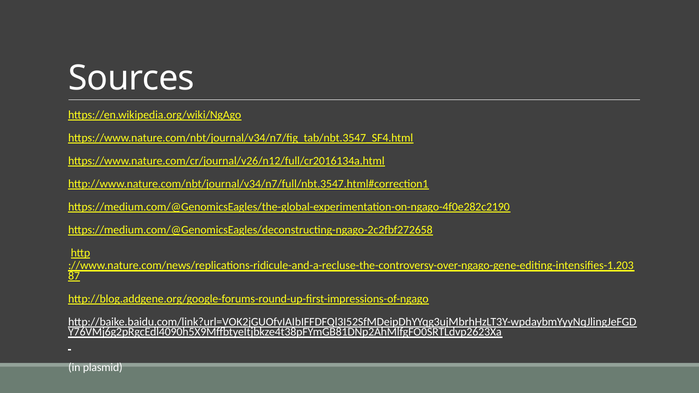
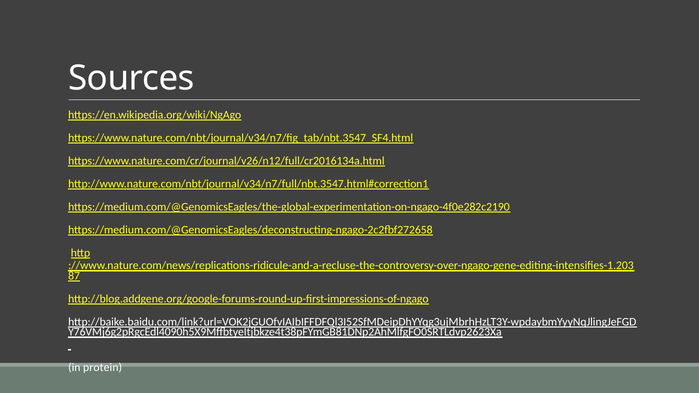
plasmid: plasmid -> protein
